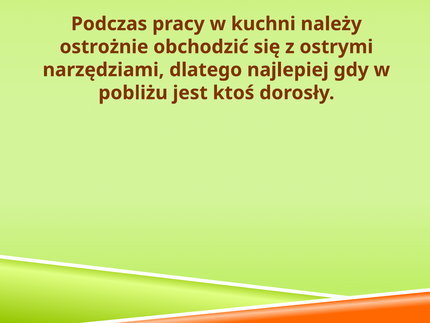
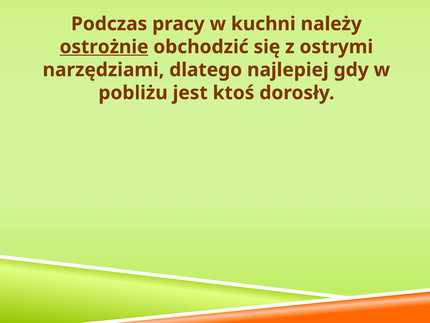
ostrożnie underline: none -> present
